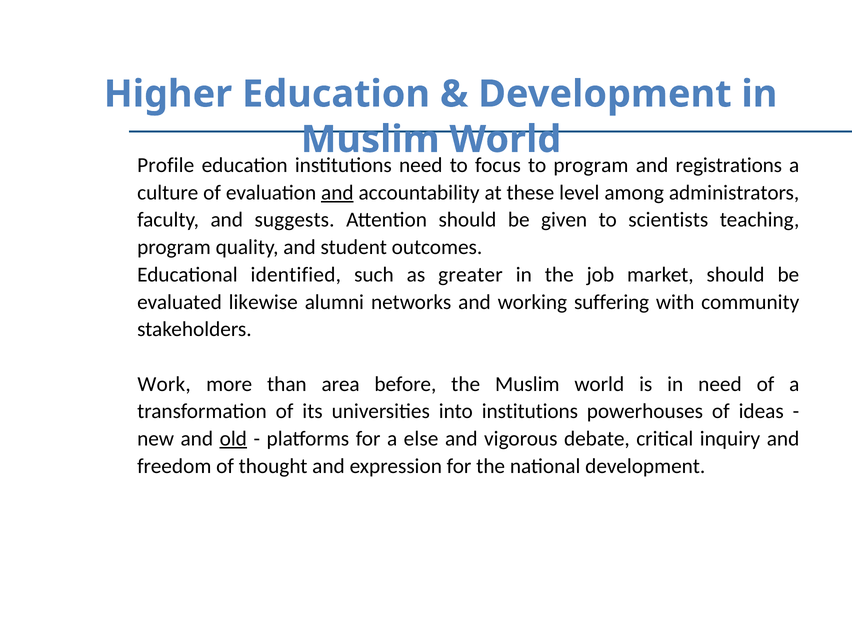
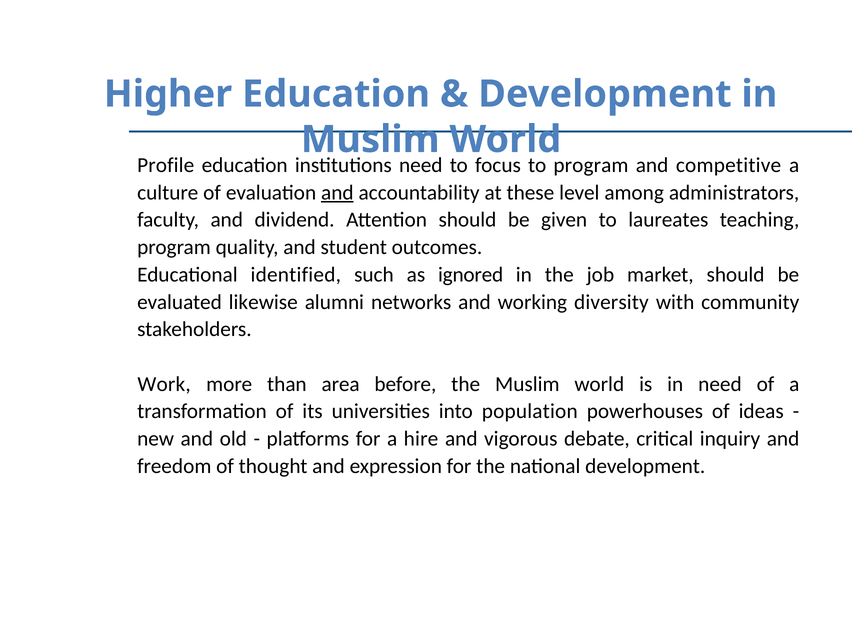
registrations: registrations -> competitive
suggests: suggests -> dividend
scientists: scientists -> laureates
greater: greater -> ignored
suffering: suffering -> diversity
into institutions: institutions -> population
old underline: present -> none
else: else -> hire
